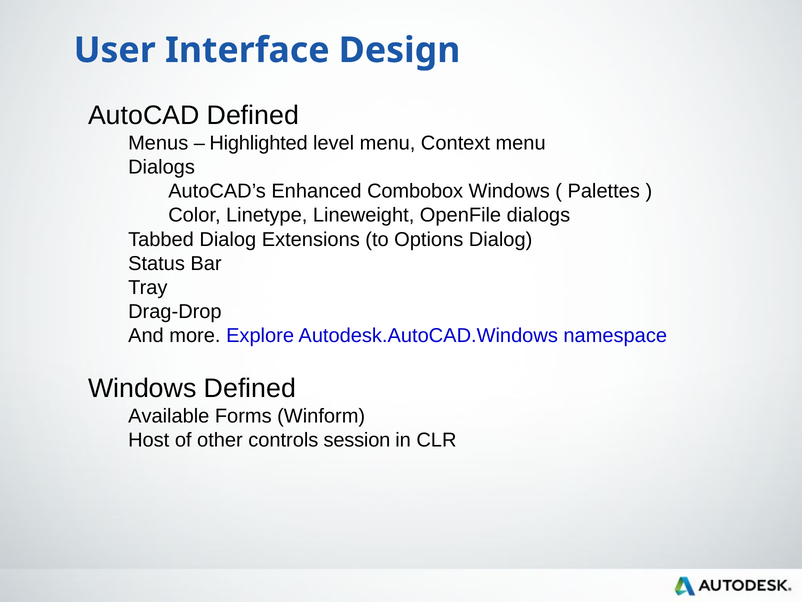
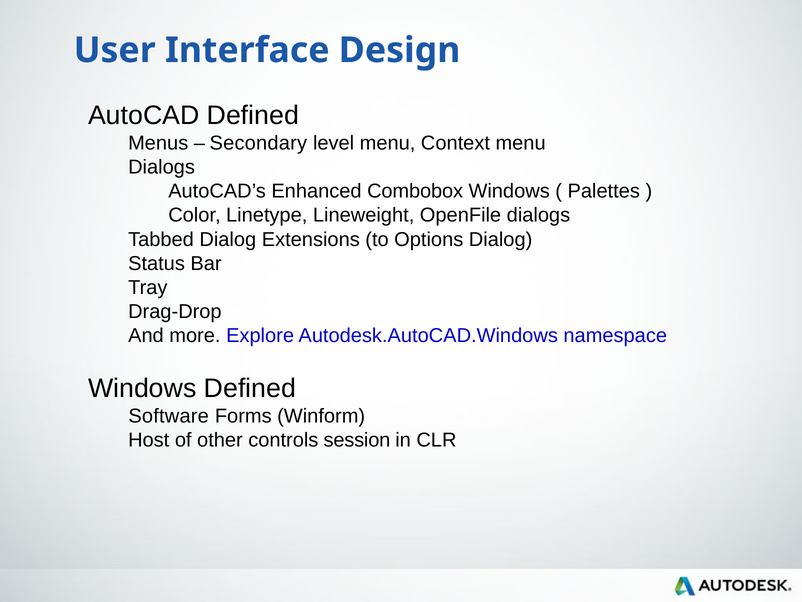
Highlighted: Highlighted -> Secondary
Available: Available -> Software
